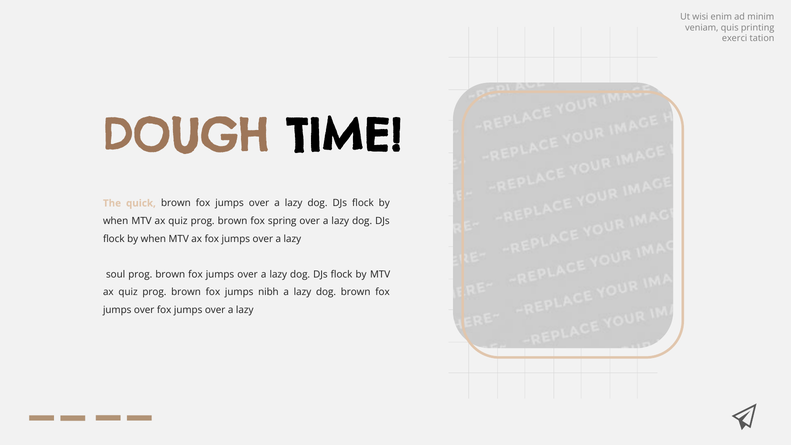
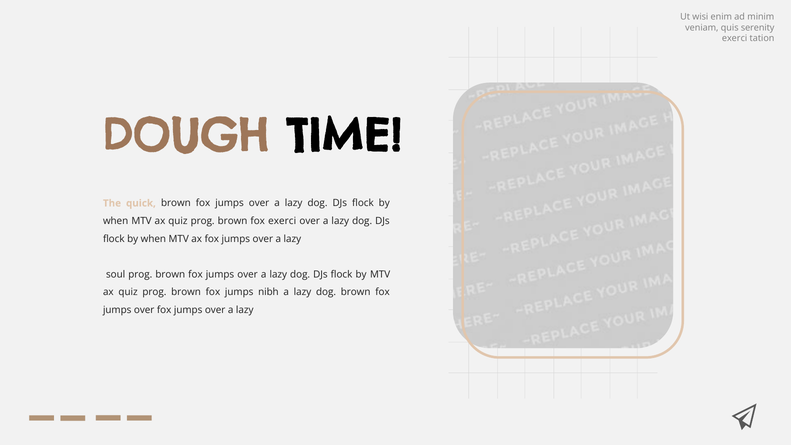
printing: printing -> serenity
fox spring: spring -> exerci
